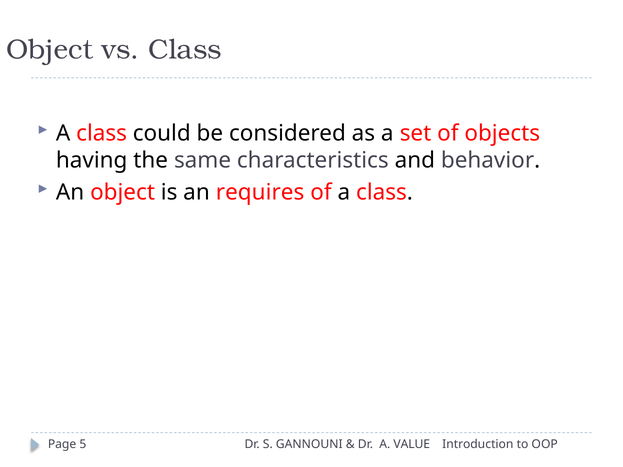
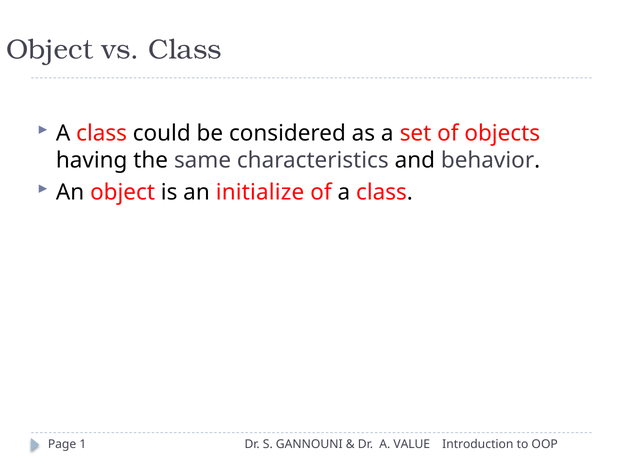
requires: requires -> initialize
5: 5 -> 1
